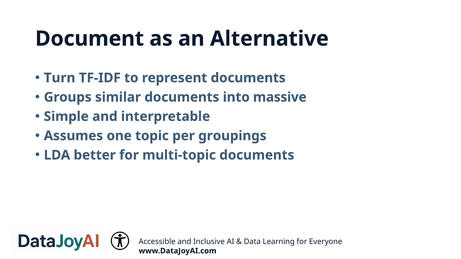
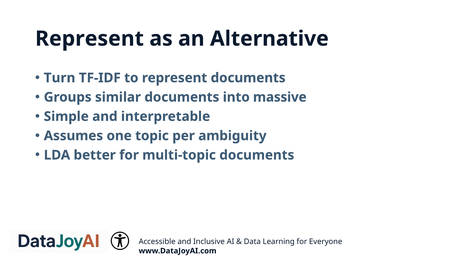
Document at (90, 39): Document -> Represent
groupings: groupings -> ambiguity
